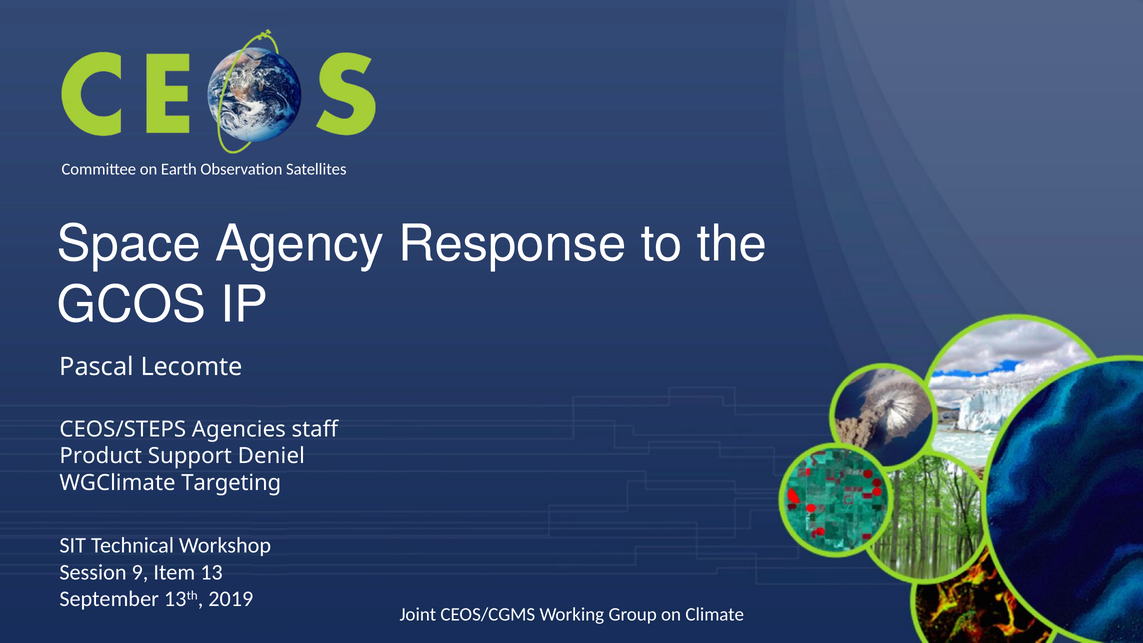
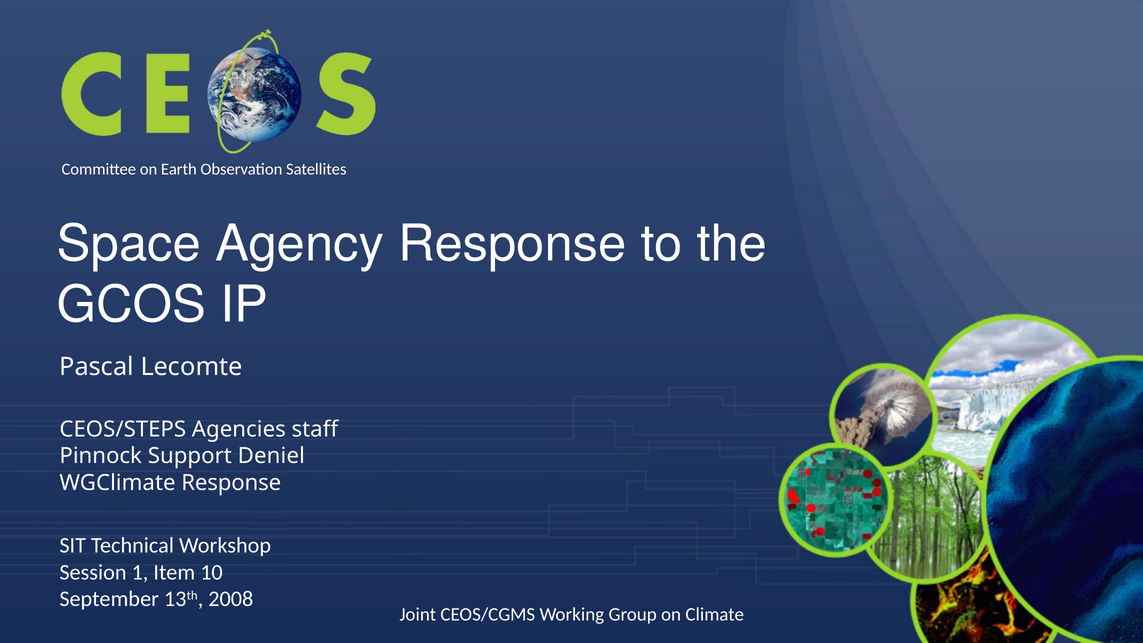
Product: Product -> Pinnock
WGClimate Targeting: Targeting -> Response
9: 9 -> 1
13: 13 -> 10
2019: 2019 -> 2008
